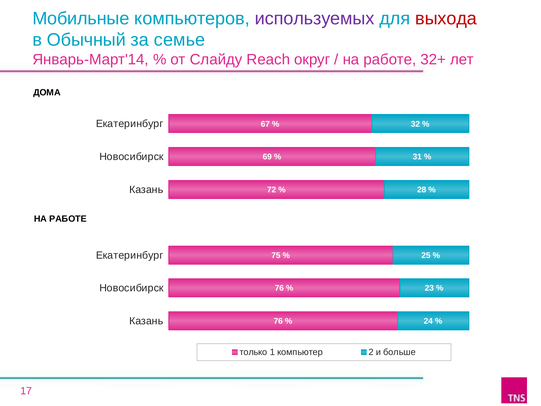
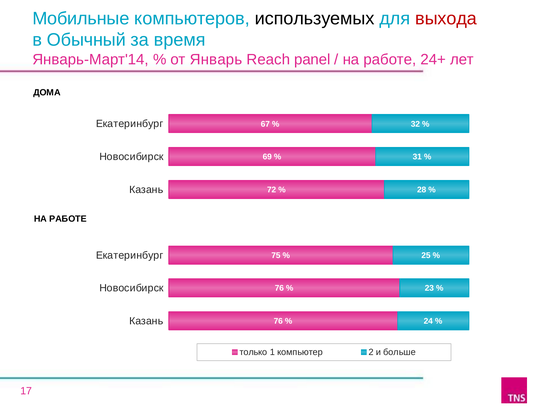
используемых colour: purple -> black
семье: семье -> время
Слайду: Слайду -> Январь
округ: округ -> panel
32+: 32+ -> 24+
